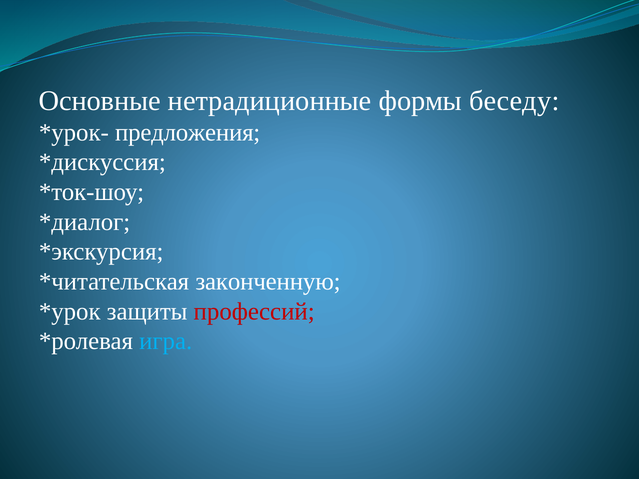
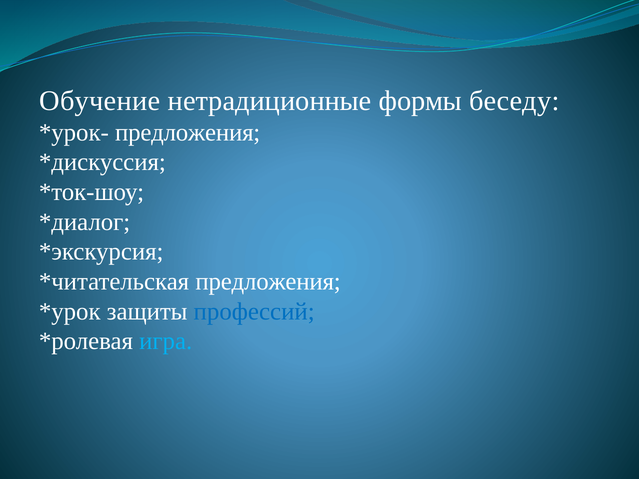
Основные: Основные -> Обучение
законченную at (268, 282): законченную -> предложения
профессий colour: red -> blue
